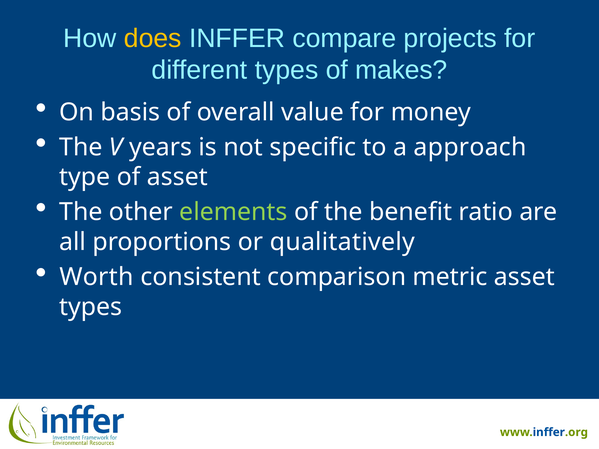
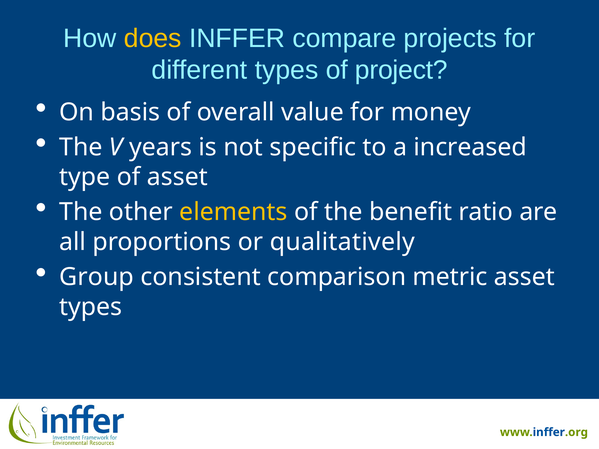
makes: makes -> project
approach: approach -> increased
elements colour: light green -> yellow
Worth: Worth -> Group
